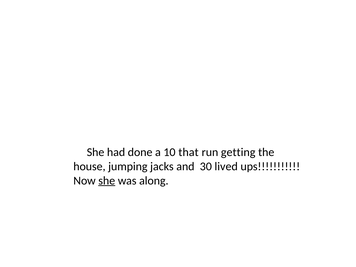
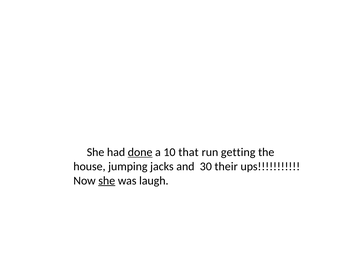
done underline: none -> present
lived: lived -> their
along: along -> laugh
